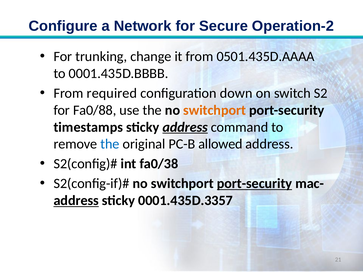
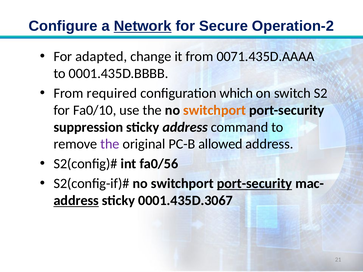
Network underline: none -> present
trunking: trunking -> adapted
0501.435D.AAAA: 0501.435D.AAAA -> 0071.435D.AAAA
down: down -> which
Fa0/88: Fa0/88 -> Fa0/10
timestamps: timestamps -> suppression
address at (185, 127) underline: present -> none
the at (110, 144) colour: blue -> purple
fa0/38: fa0/38 -> fa0/56
0001.435D.3357: 0001.435D.3357 -> 0001.435D.3067
